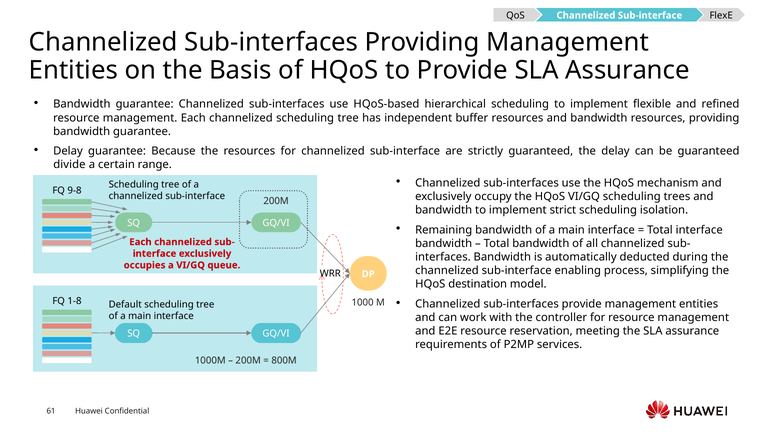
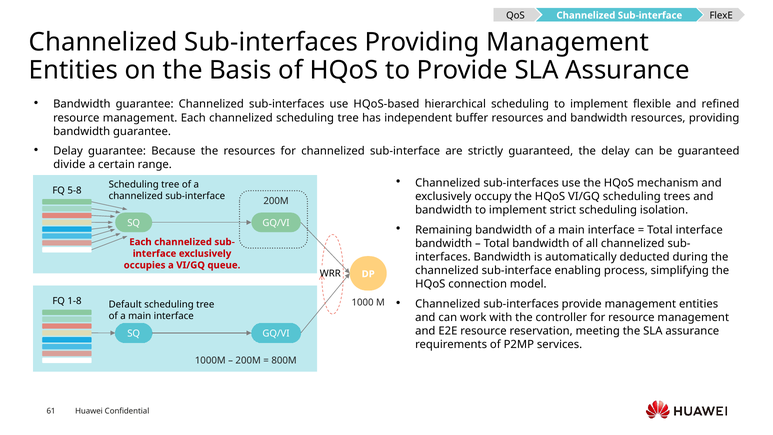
9-8: 9-8 -> 5-8
destination: destination -> connection
